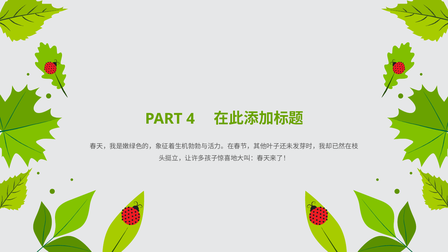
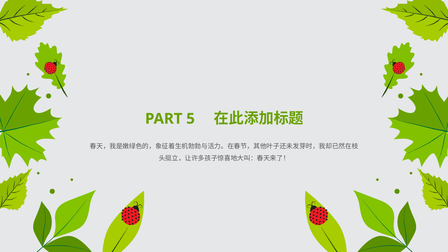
4: 4 -> 5
